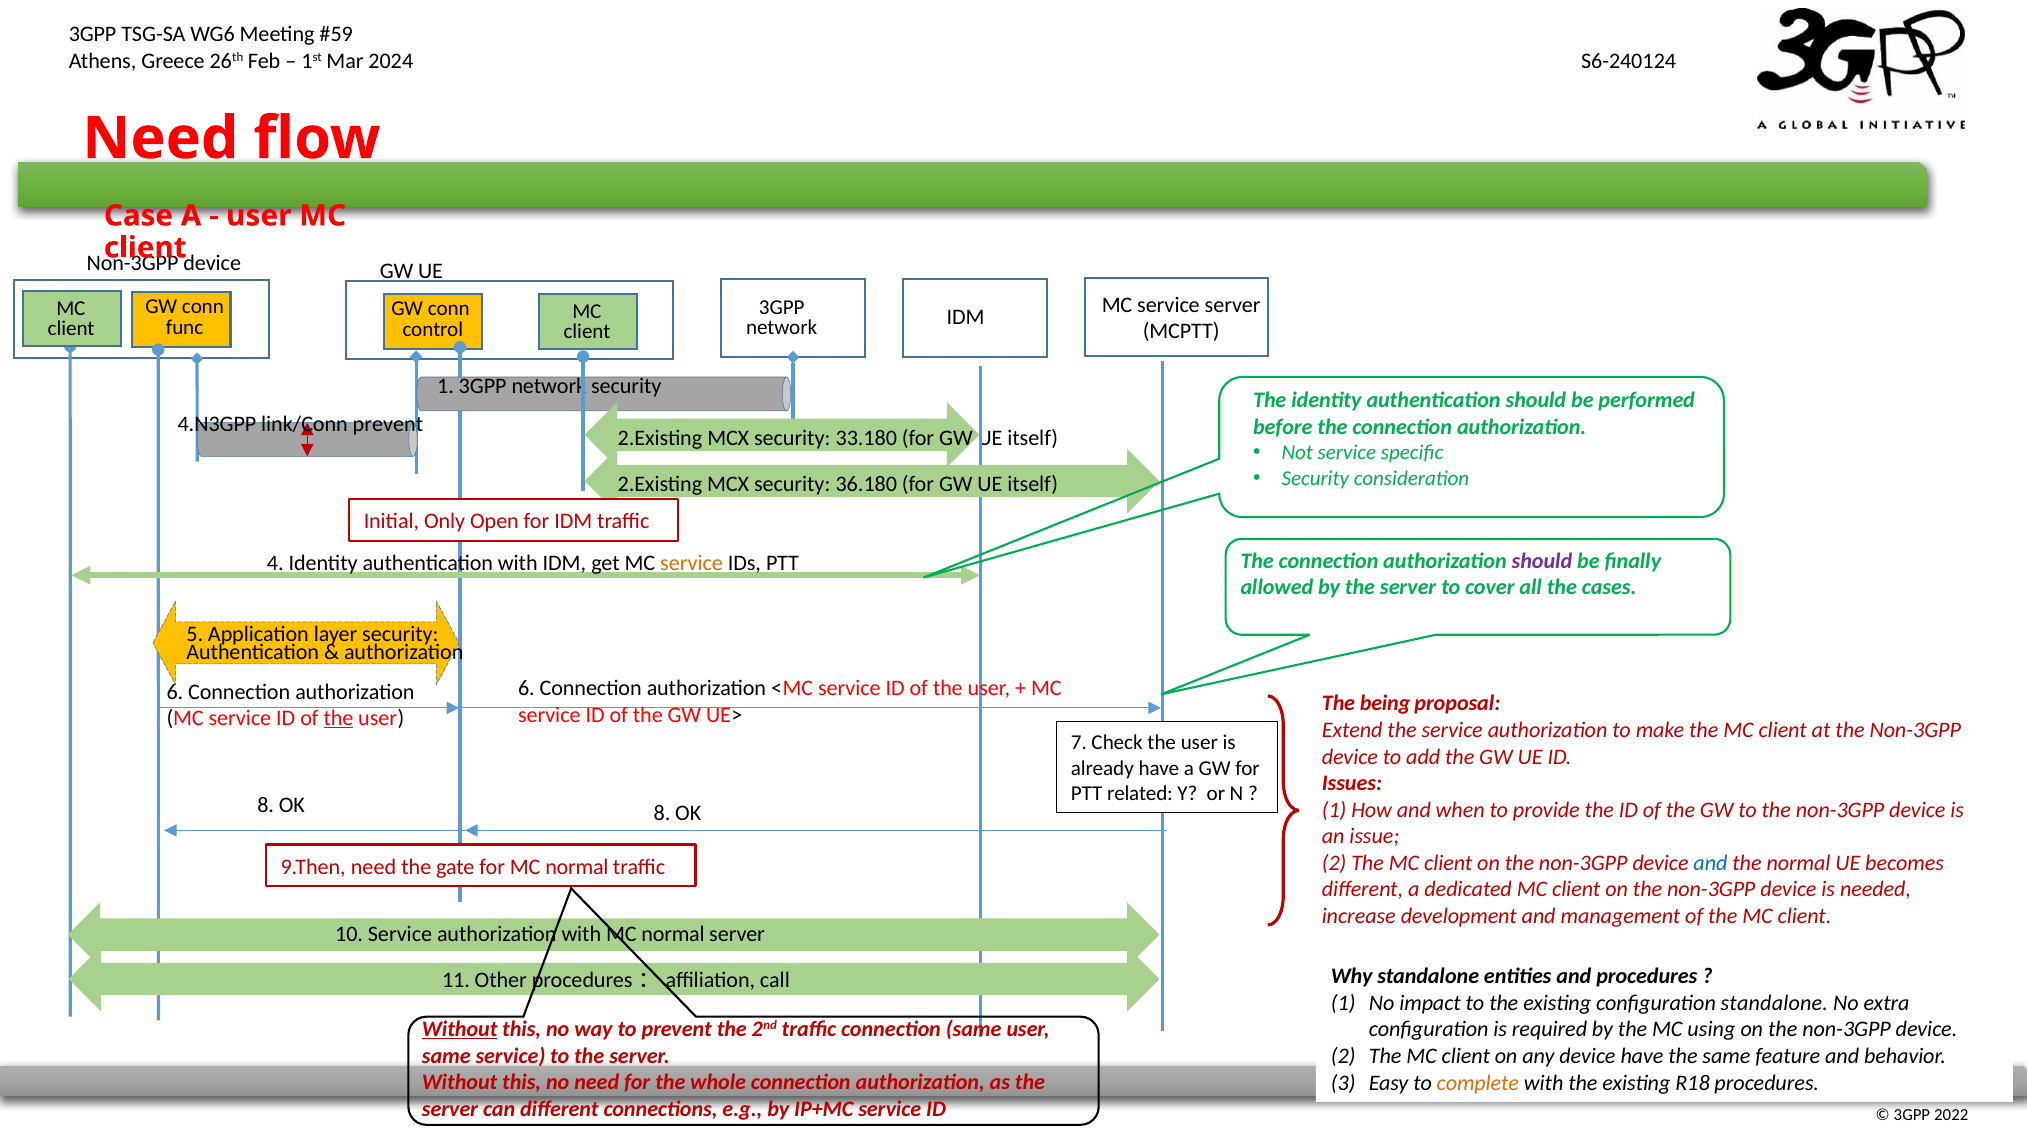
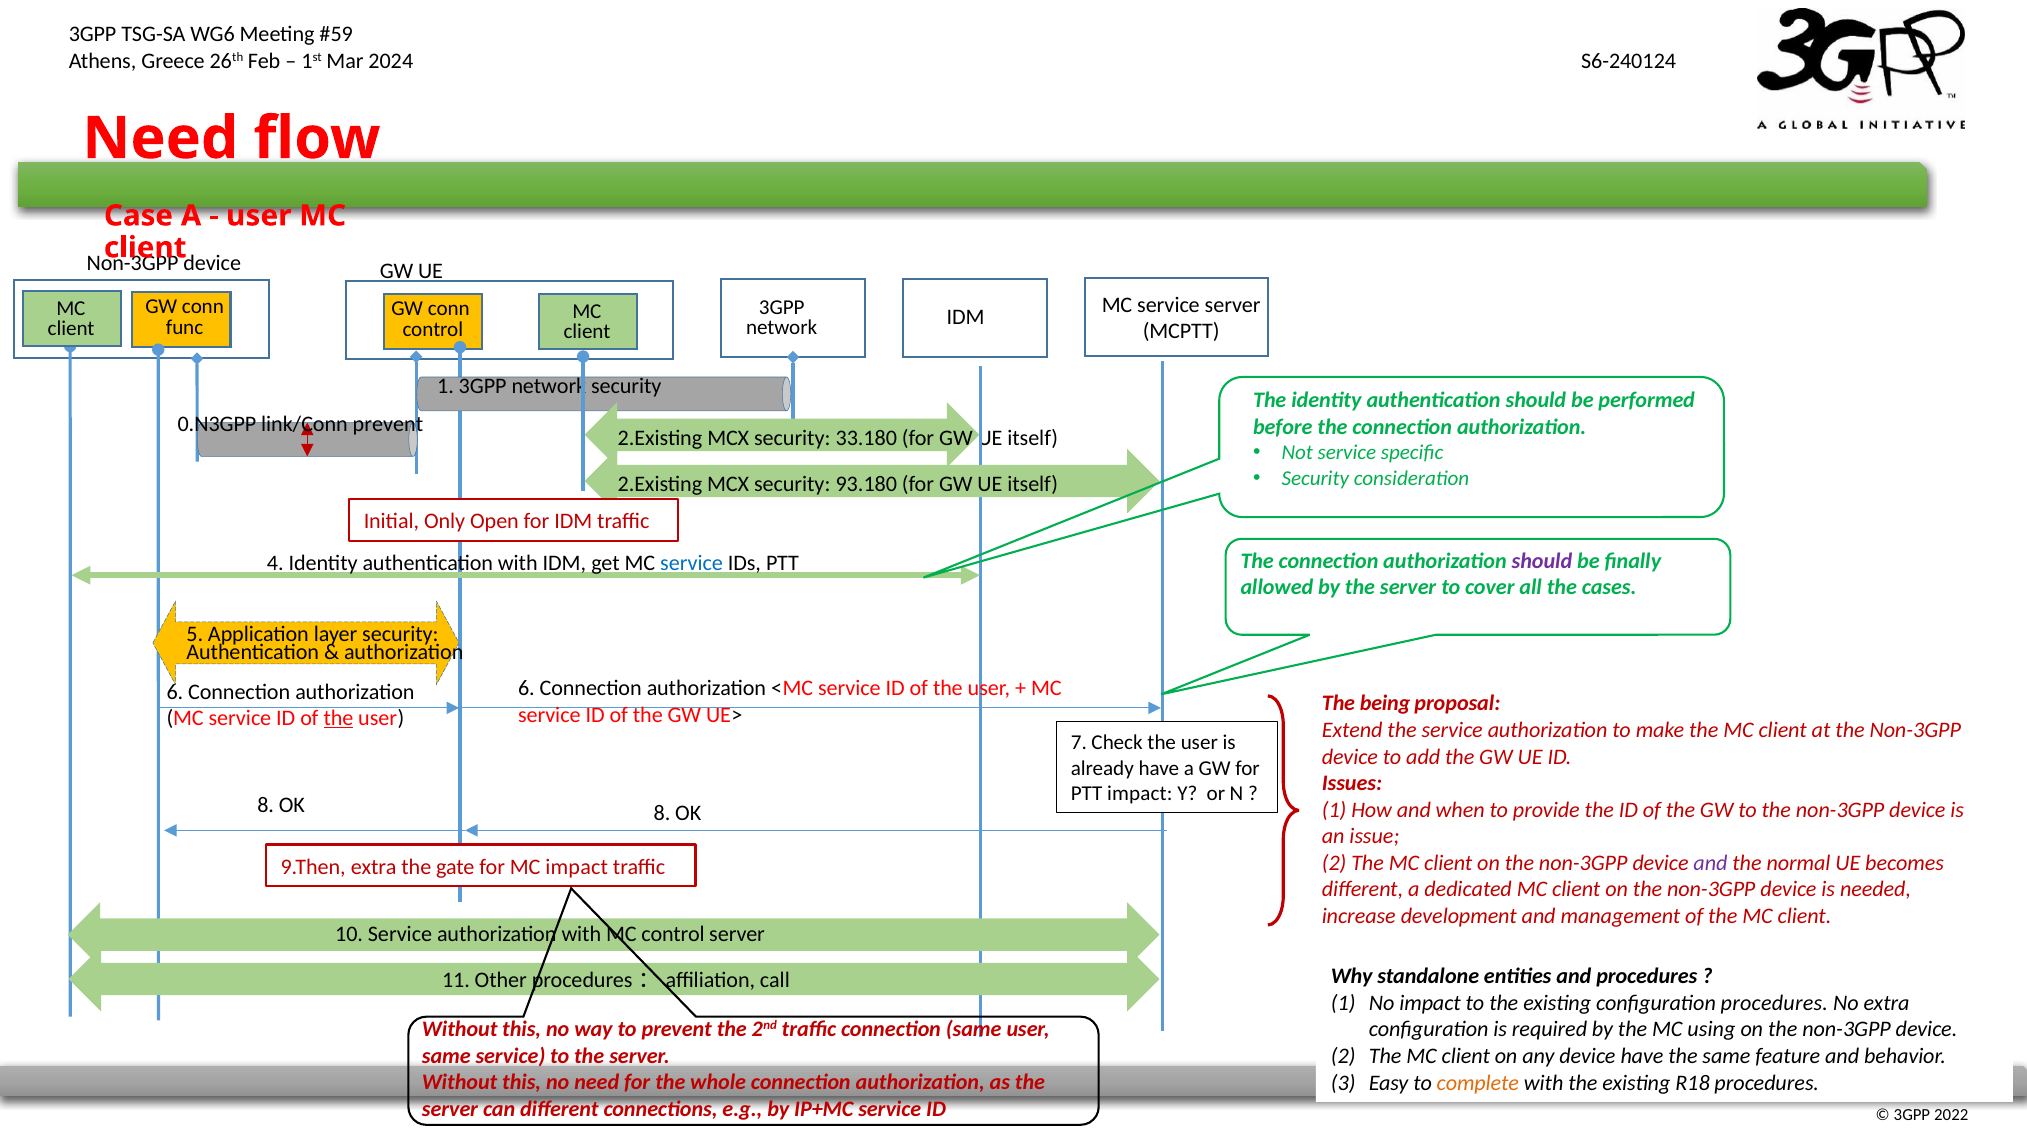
4.N3GPP: 4.N3GPP -> 0.N3GPP
36.180: 36.180 -> 93.180
service at (692, 563) colour: orange -> blue
PTT related: related -> impact
and at (1710, 863) colour: blue -> purple
9.Then need: need -> extra
for MC normal: normal -> impact
with MC normal: normal -> control
configuration standalone: standalone -> procedures
Without at (460, 1029) underline: present -> none
